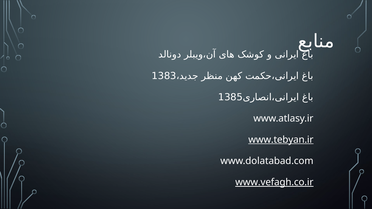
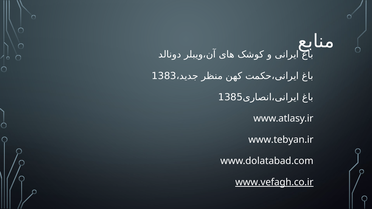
www.tebyan.ir underline: present -> none
